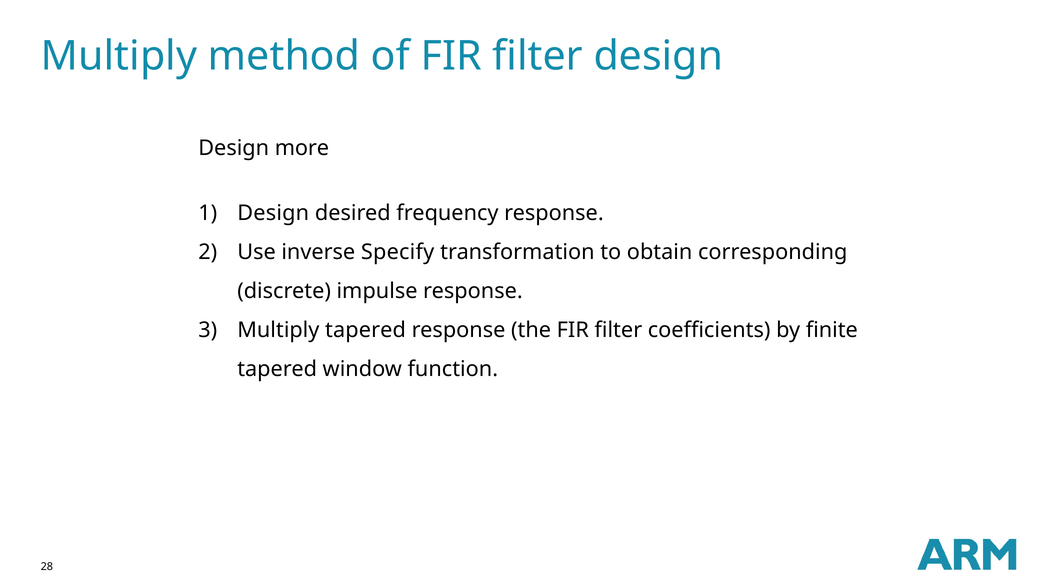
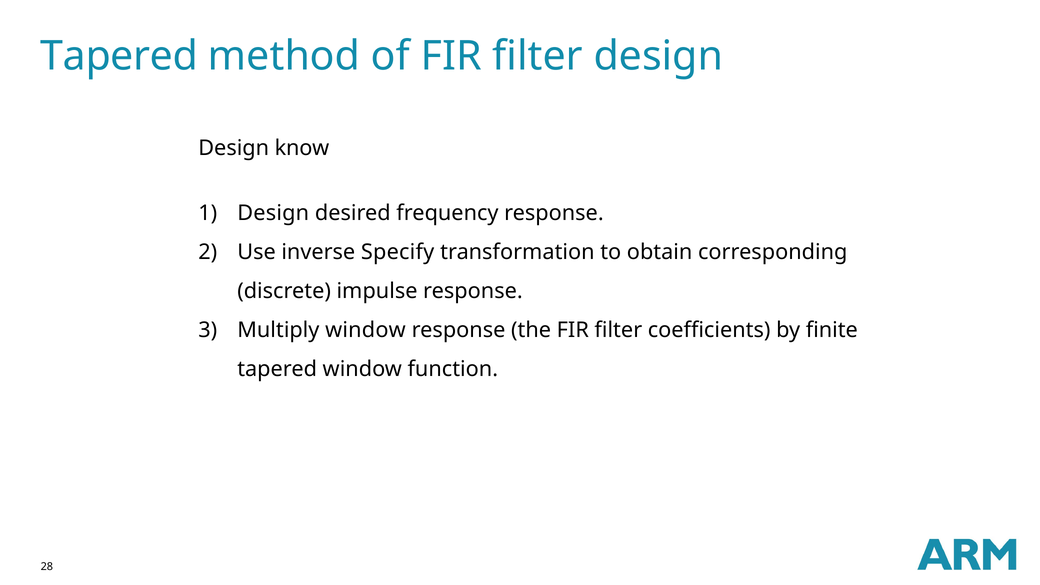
Multiply at (119, 56): Multiply -> Tapered
more: more -> know
Multiply tapered: tapered -> window
